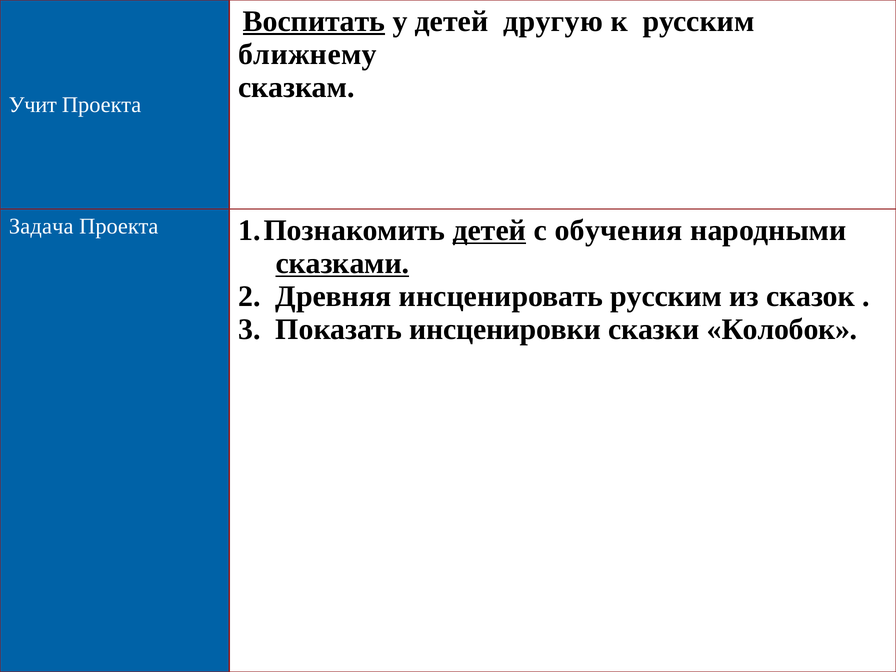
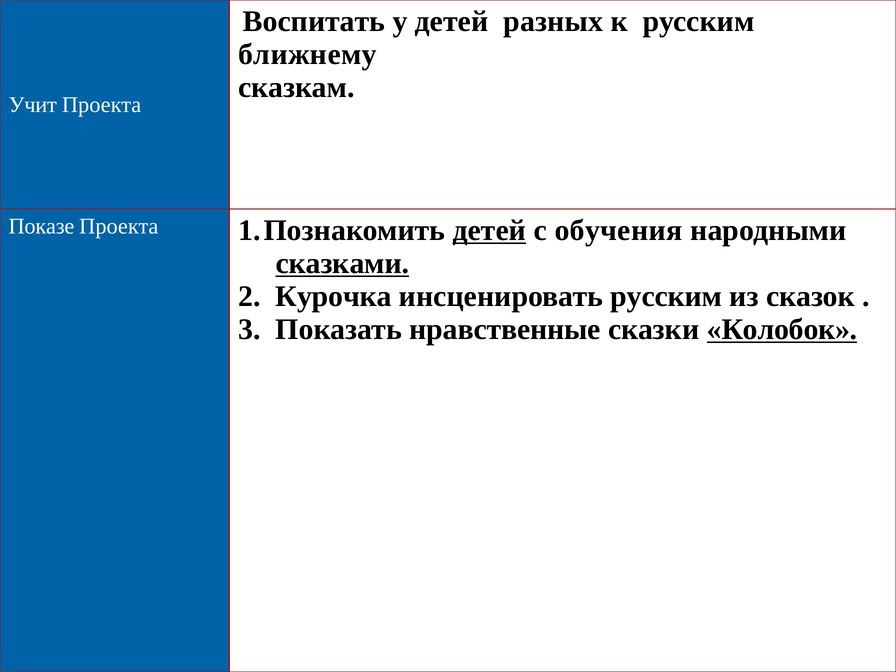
Воспитать underline: present -> none
другую: другую -> разных
Задача: Задача -> Показе
Древняя: Древняя -> Курочка
инсценировки: инсценировки -> нравственные
Колобок underline: none -> present
